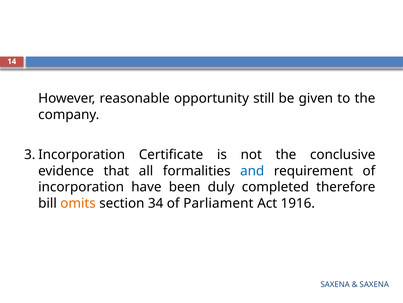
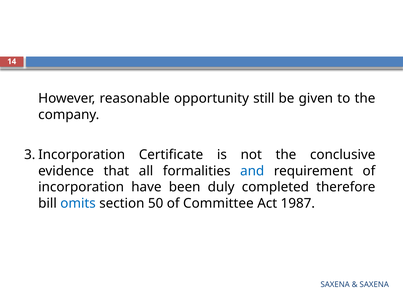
omits colour: orange -> blue
34: 34 -> 50
Parliament: Parliament -> Committee
1916: 1916 -> 1987
